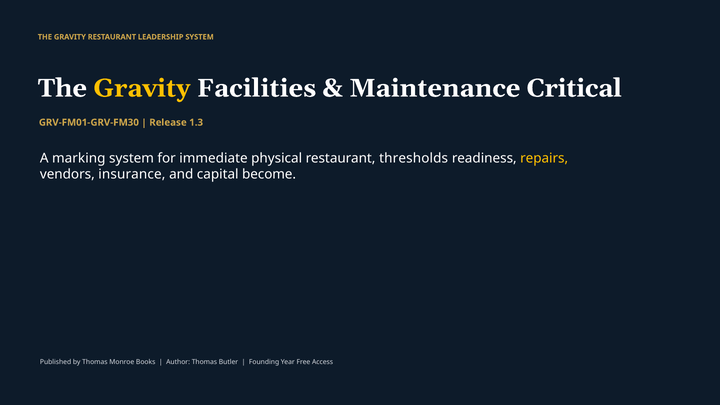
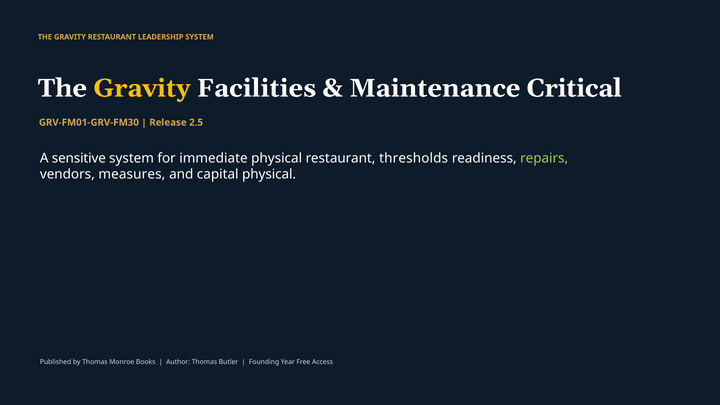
1.3: 1.3 -> 2.5
marking: marking -> sensitive
repairs colour: yellow -> light green
insurance: insurance -> measures
capital become: become -> physical
